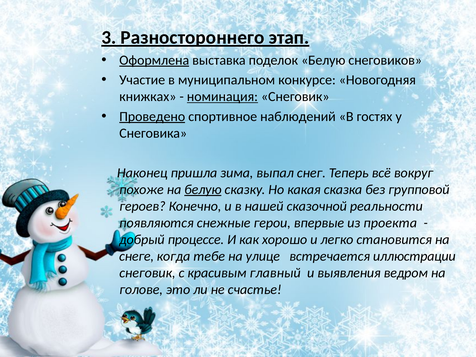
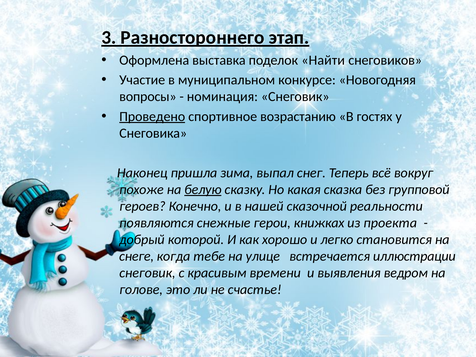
Оформлена underline: present -> none
поделок Белую: Белую -> Найти
книжках: книжках -> вопросы
номинация underline: present -> none
наблюдений: наблюдений -> возрастанию
впервые: впервые -> книжках
процессе: процессе -> которой
главный: главный -> времени
